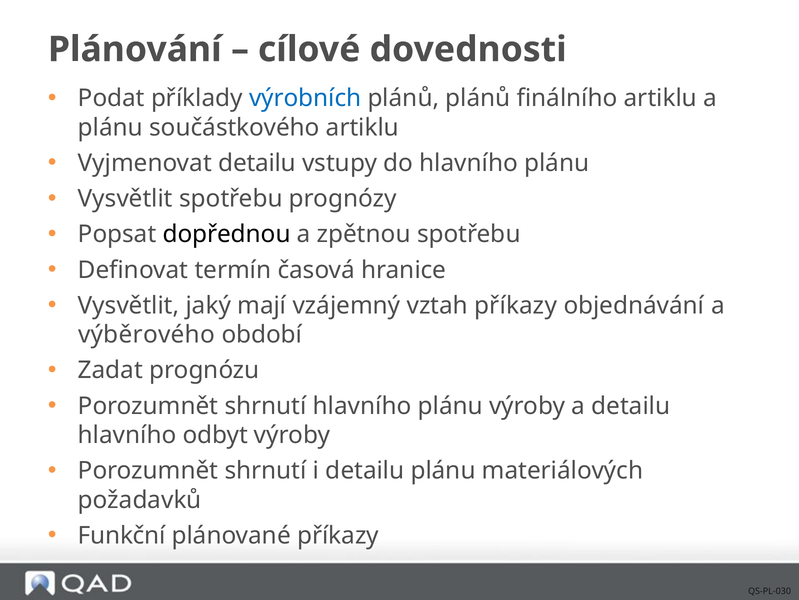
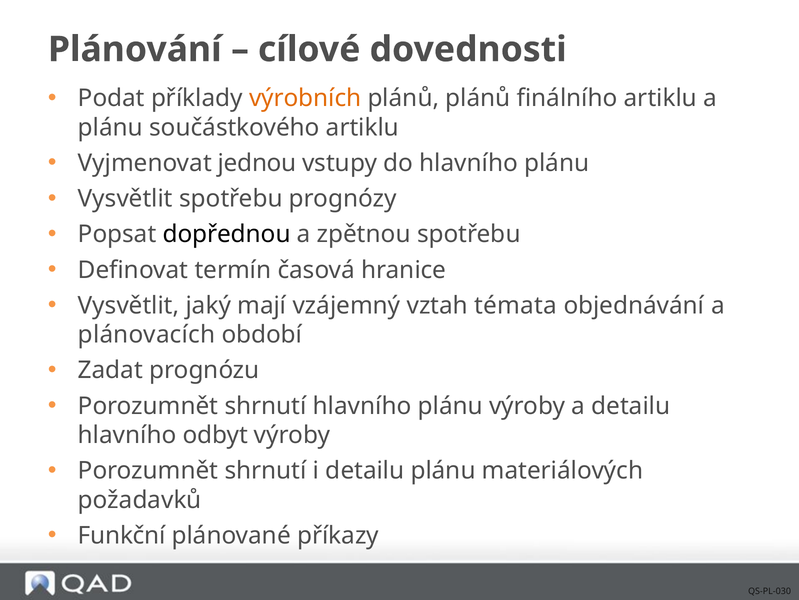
výrobních colour: blue -> orange
Vyjmenovat detailu: detailu -> jednou
vztah příkazy: příkazy -> témata
výběrového: výběrového -> plánovacích
